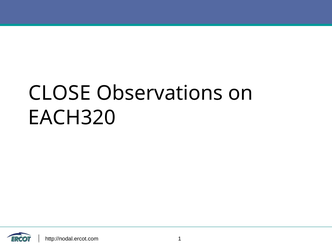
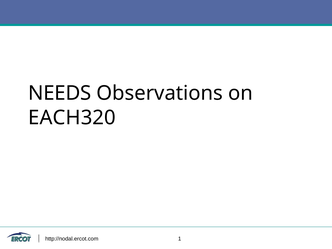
CLOSE: CLOSE -> NEEDS
